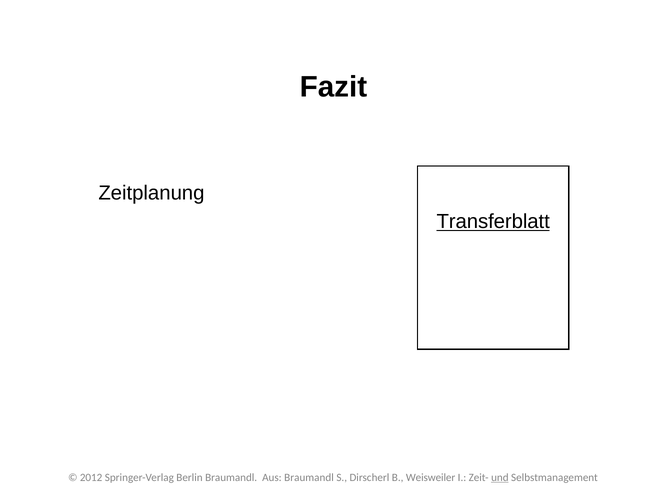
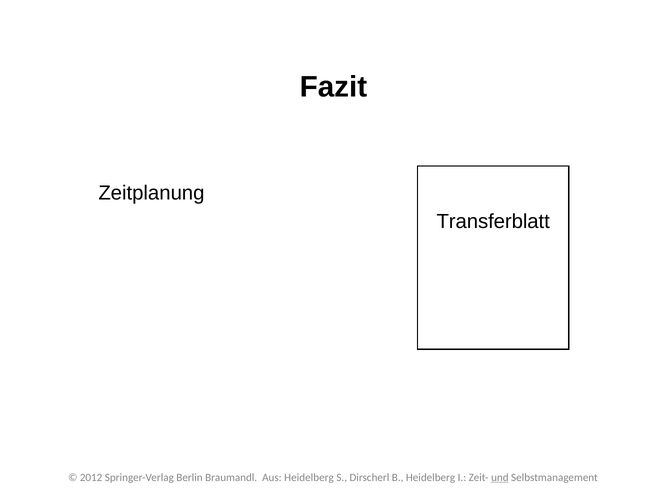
Transferblatt underline: present -> none
Aus Braumandl: Braumandl -> Heidelberg
B Weisweiler: Weisweiler -> Heidelberg
